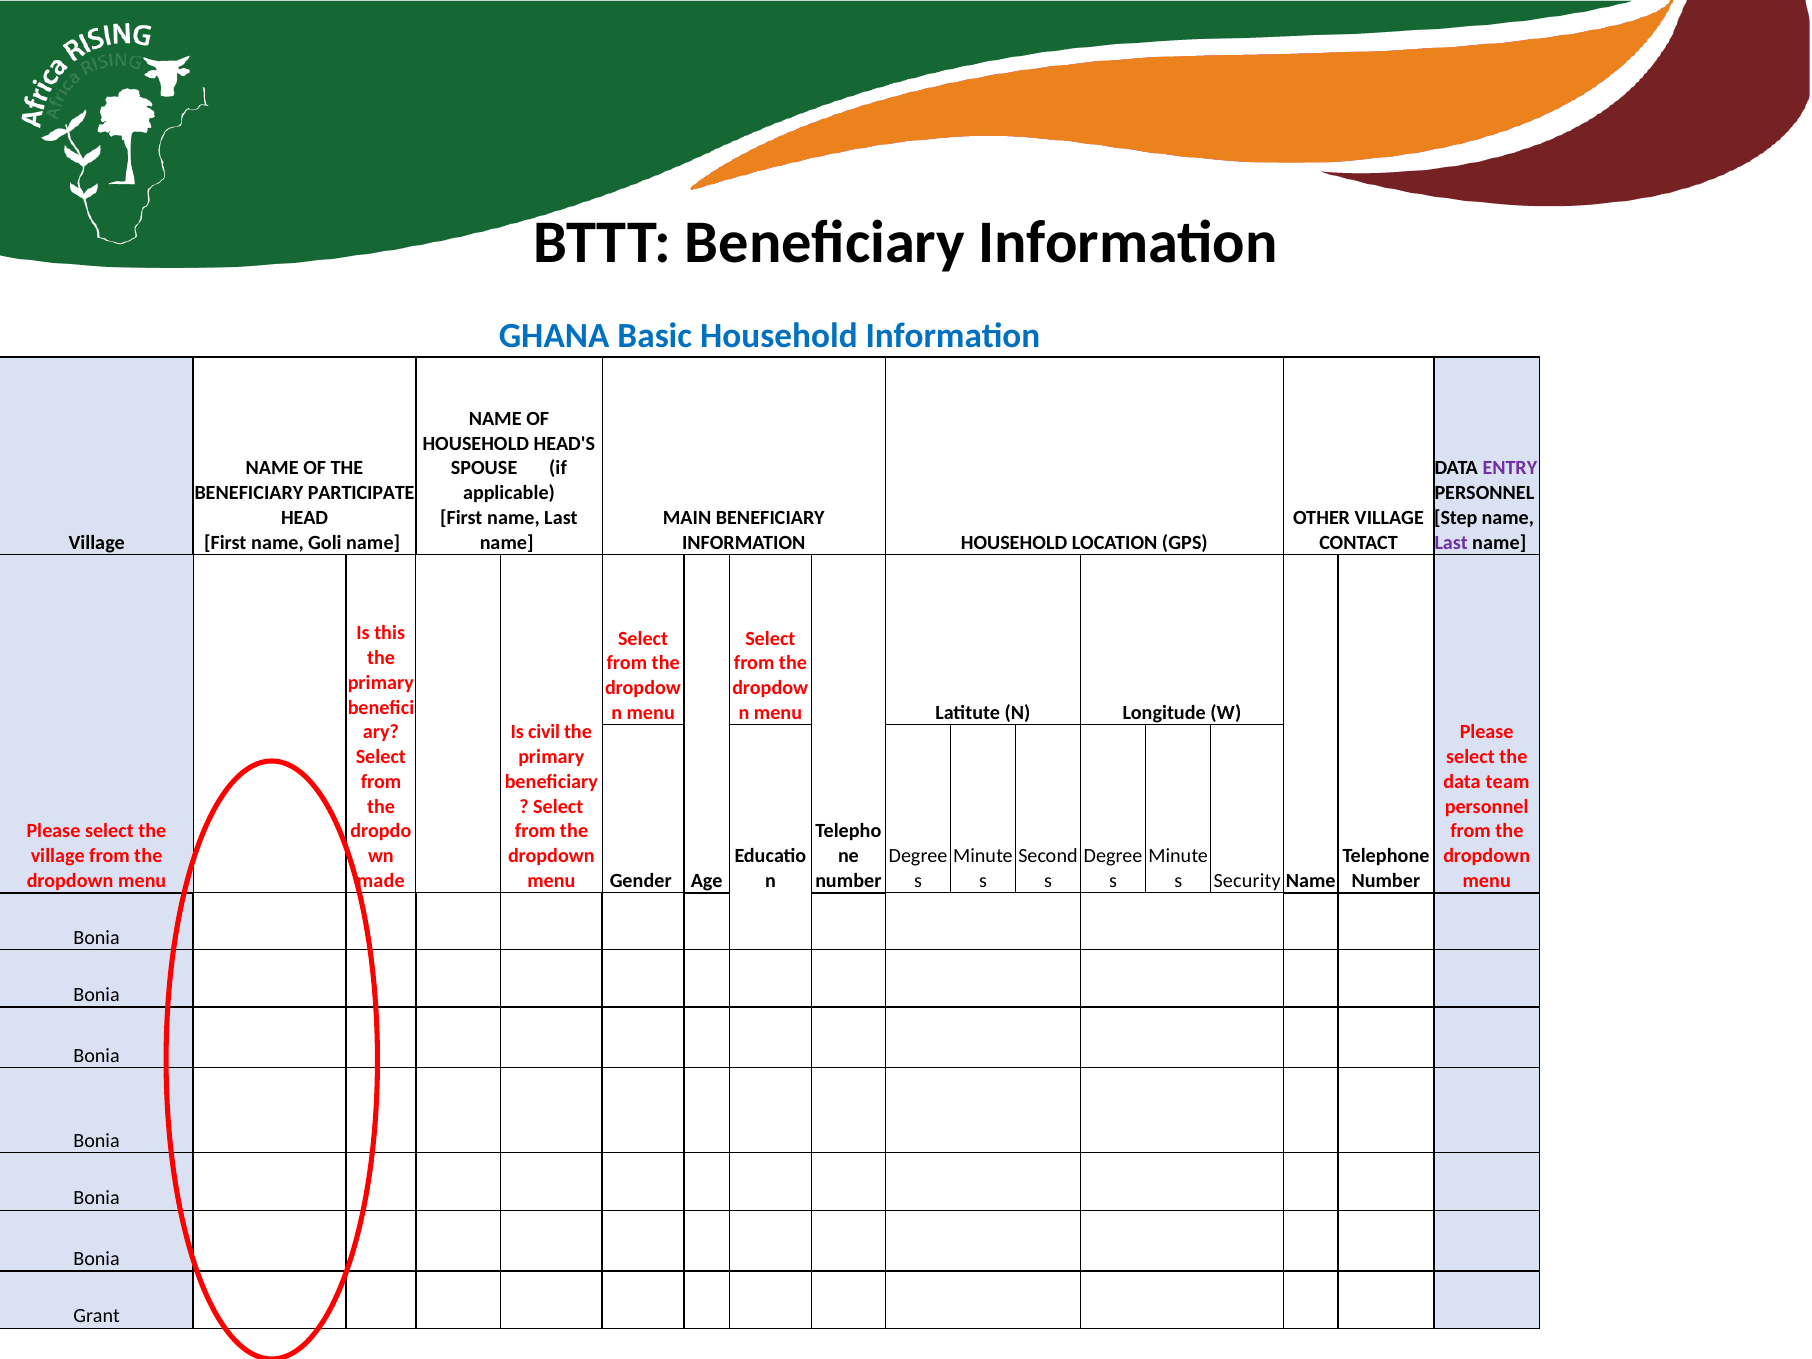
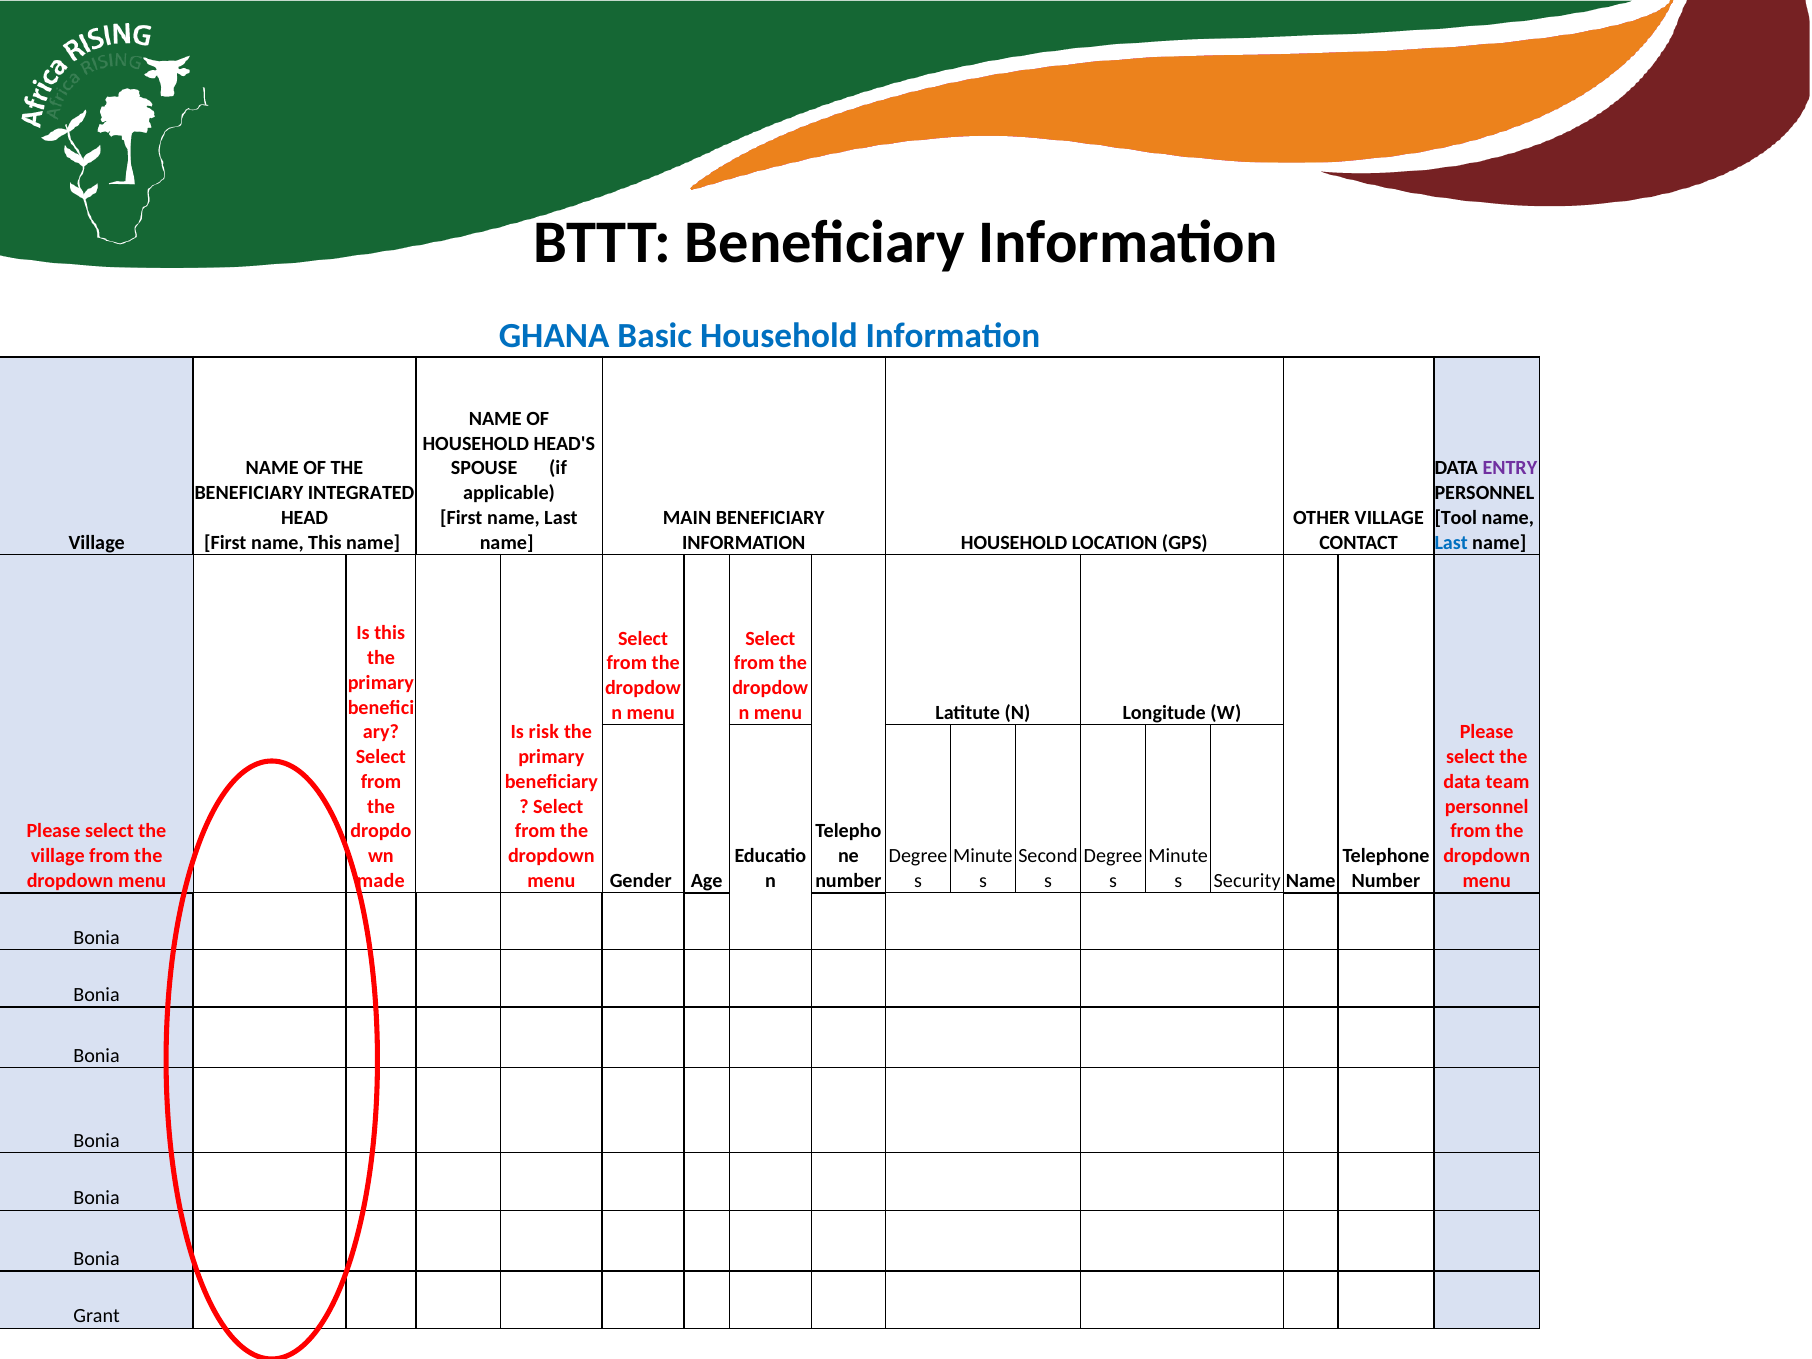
PARTICIPATE: PARTICIPATE -> INTEGRATED
Step: Step -> Tool
name Goli: Goli -> This
Last at (1451, 542) colour: purple -> blue
civil: civil -> risk
